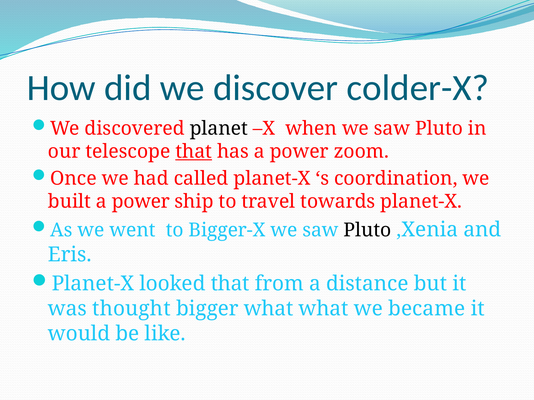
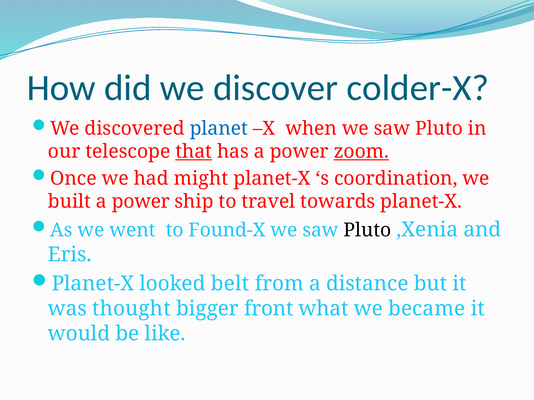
planet colour: black -> blue
zoom underline: none -> present
called: called -> might
Bigger-X: Bigger-X -> Found-X
looked that: that -> belt
bigger what: what -> front
